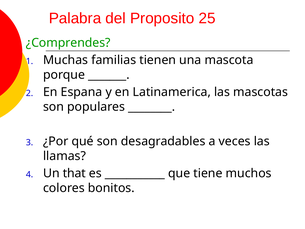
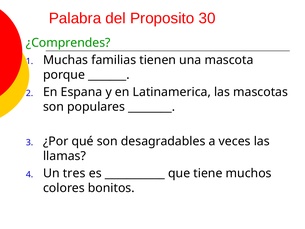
25: 25 -> 30
that: that -> tres
